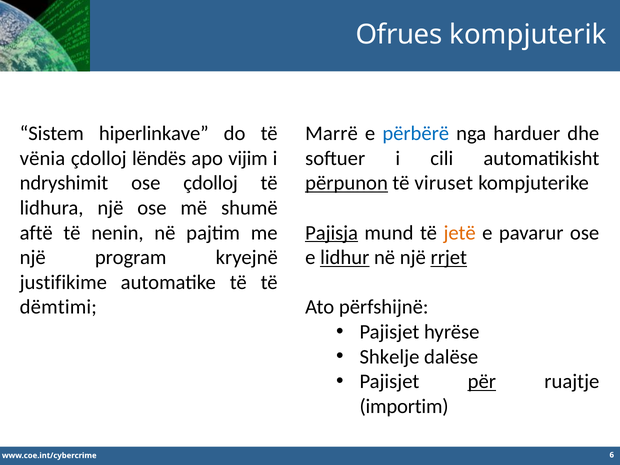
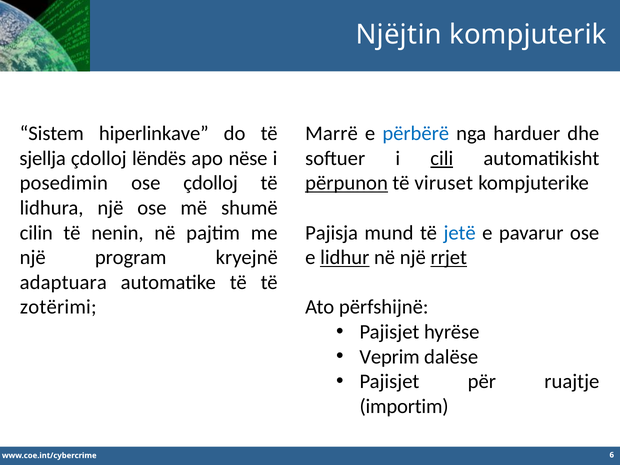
Ofrues: Ofrues -> Njëjtin
vënia: vënia -> sjellja
vijim: vijim -> nëse
cili underline: none -> present
ndryshimit: ndryshimit -> posedimin
aftë: aftë -> cilin
Pajisja underline: present -> none
jetë colour: orange -> blue
justifikime: justifikime -> adaptuara
dëmtimi: dëmtimi -> zotërimi
Shkelje: Shkelje -> Veprim
për underline: present -> none
